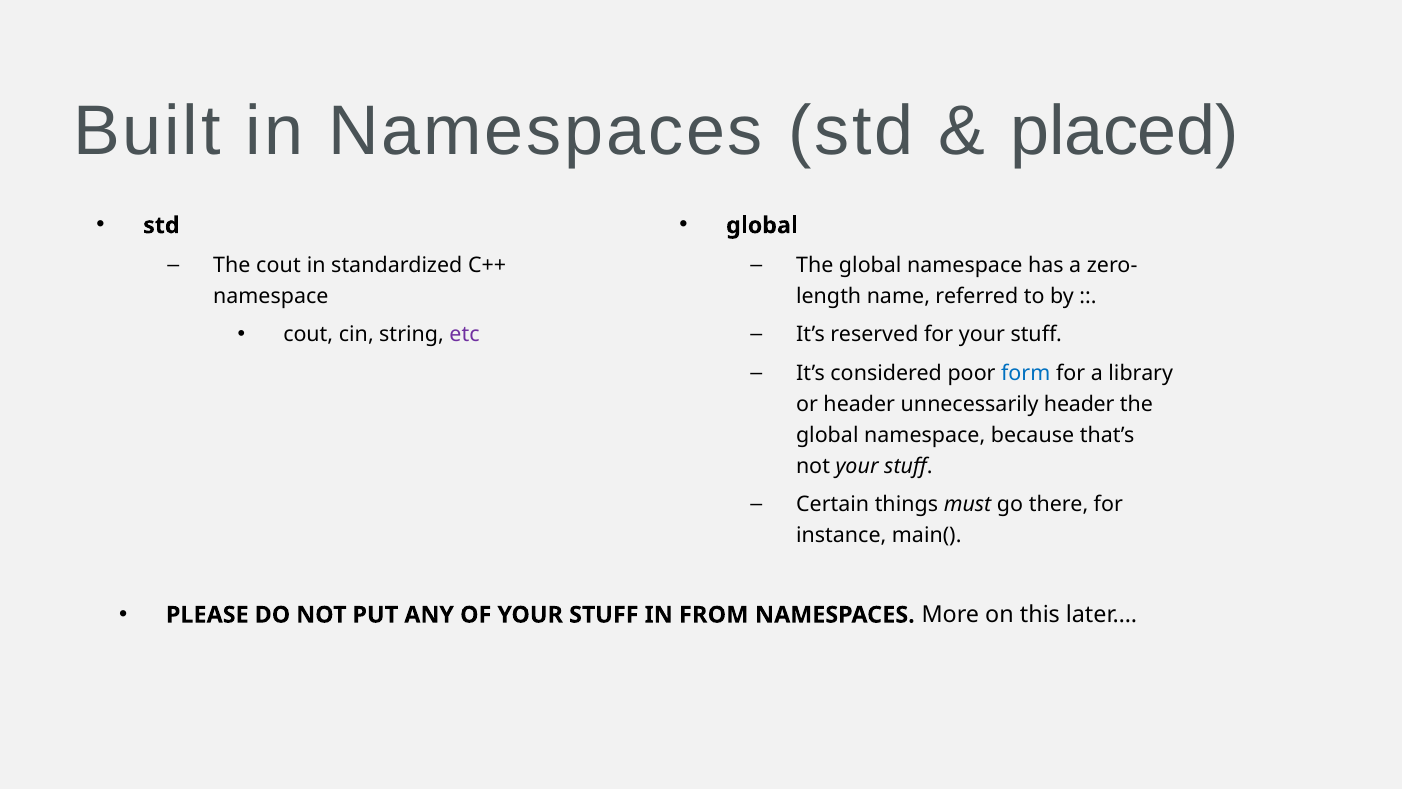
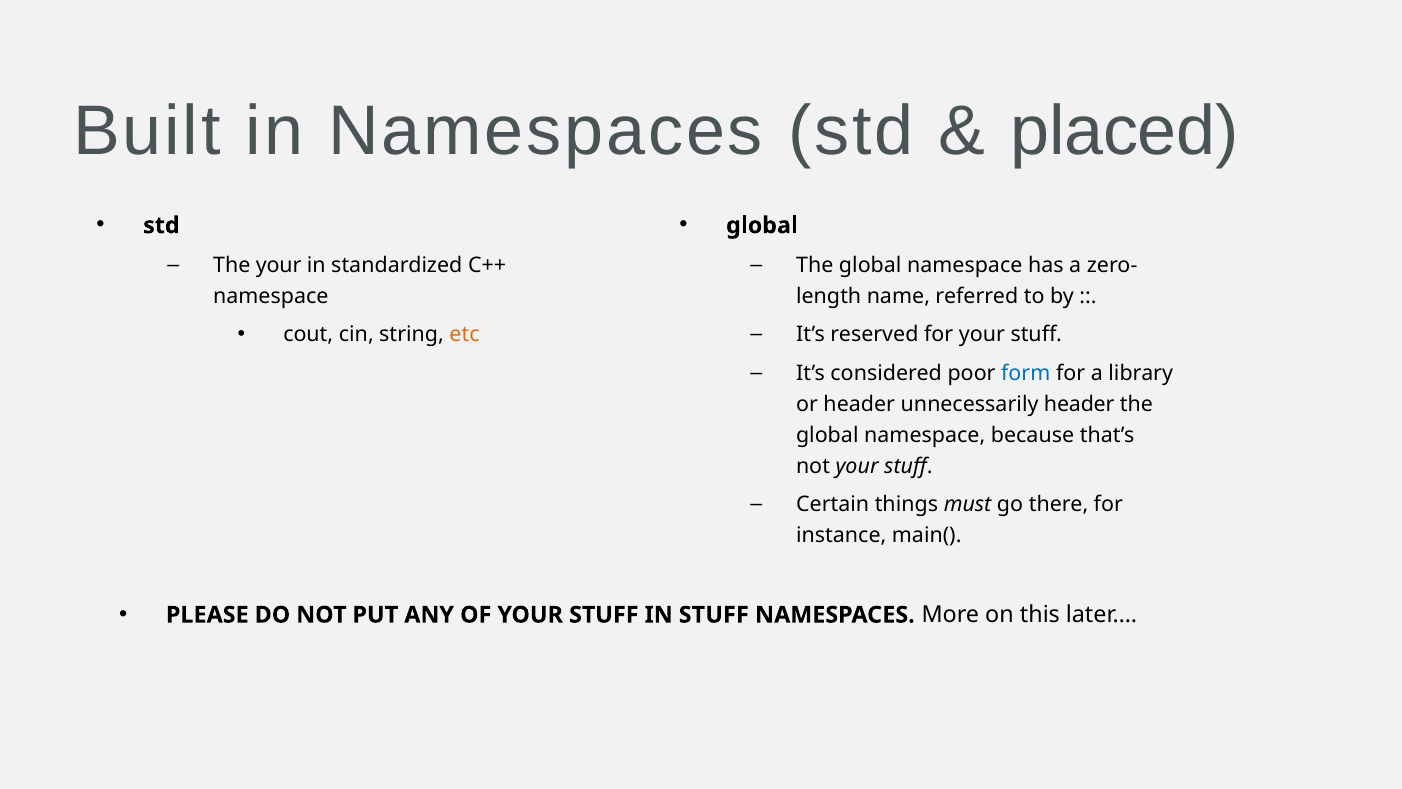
The cout: cout -> your
etc colour: purple -> orange
IN FROM: FROM -> STUFF
